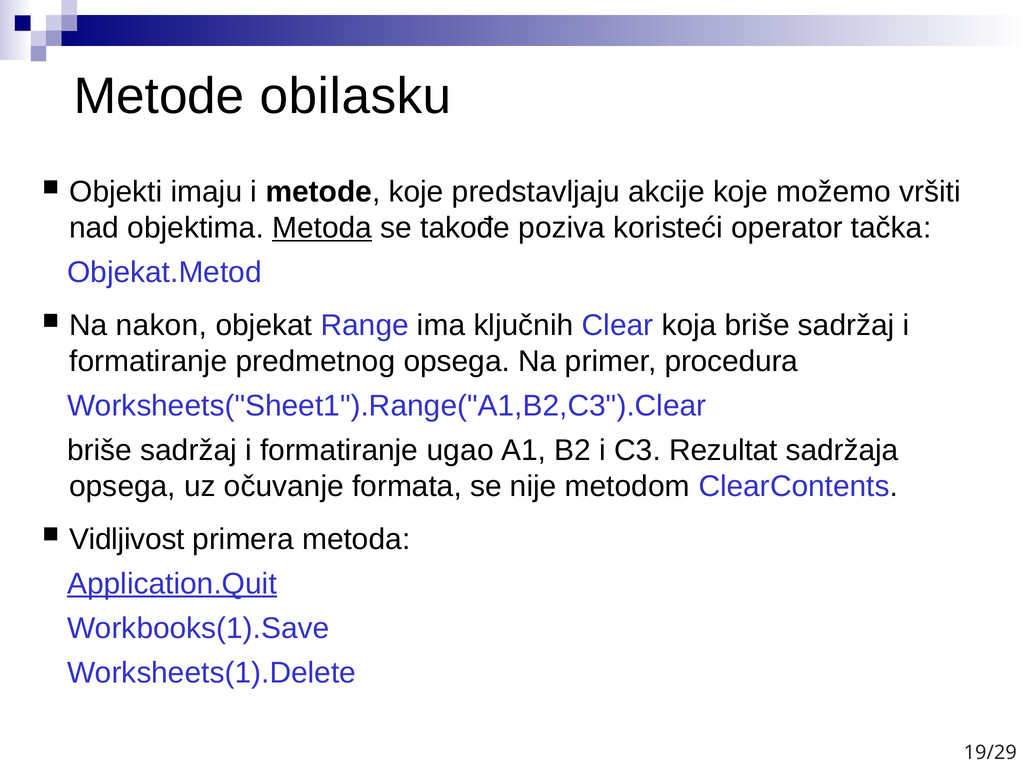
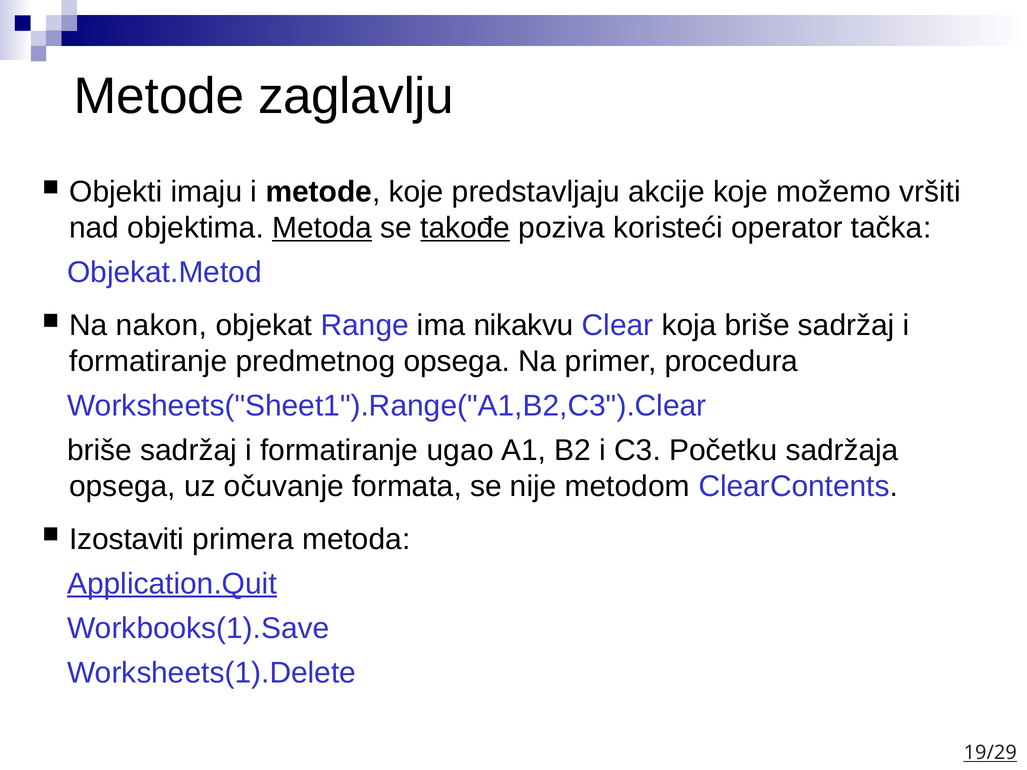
obilasku: obilasku -> zaglavlju
takođe underline: none -> present
ključnih: ključnih -> nikakvu
Rezultat: Rezultat -> Početku
Vidljivost: Vidljivost -> Izostaviti
19/29 underline: none -> present
